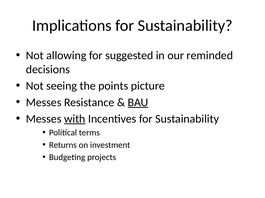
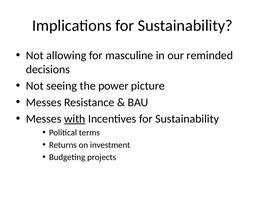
suggested: suggested -> masculine
points: points -> power
BAU underline: present -> none
